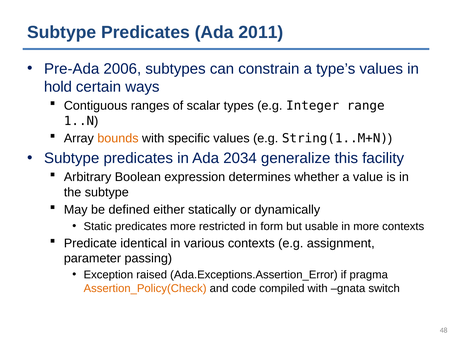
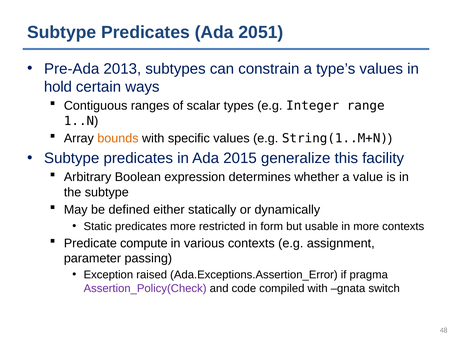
2011: 2011 -> 2051
2006: 2006 -> 2013
2034: 2034 -> 2015
identical: identical -> compute
Assertion_Policy(Check colour: orange -> purple
